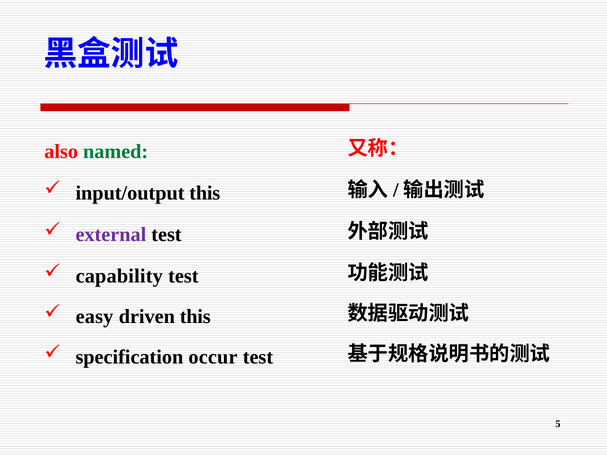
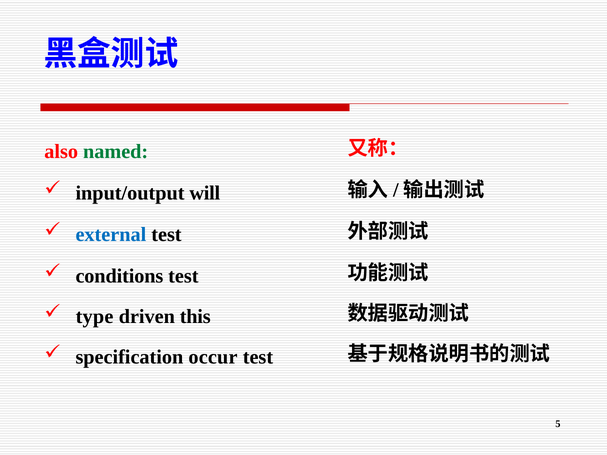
input/output this: this -> will
external colour: purple -> blue
capability: capability -> conditions
easy: easy -> type
